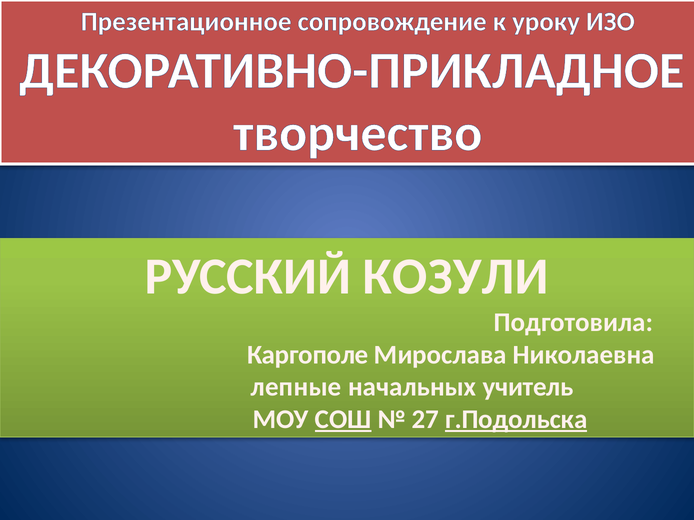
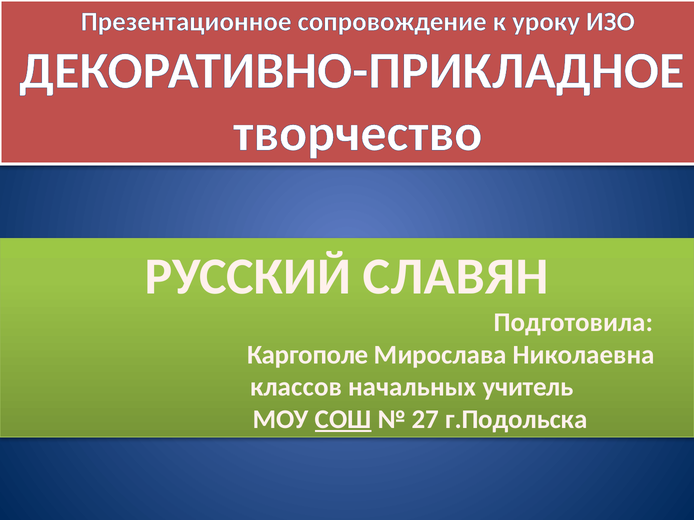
КОЗУЛИ: КОЗУЛИ -> СЛАВЯН
лепные: лепные -> классов
г.Подольска underline: present -> none
